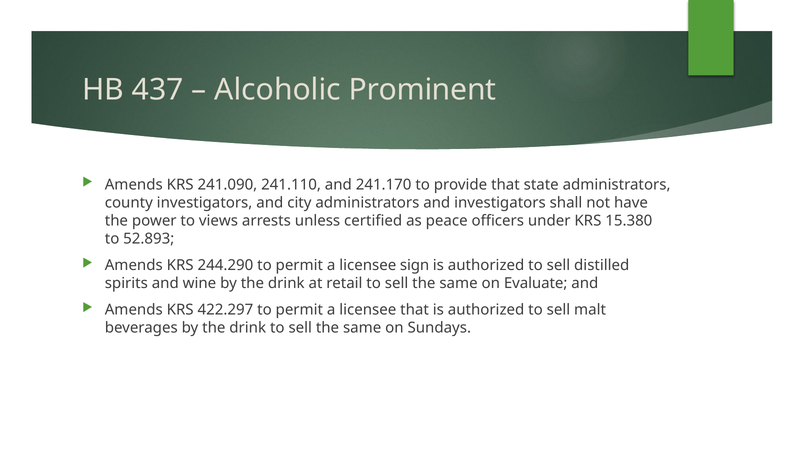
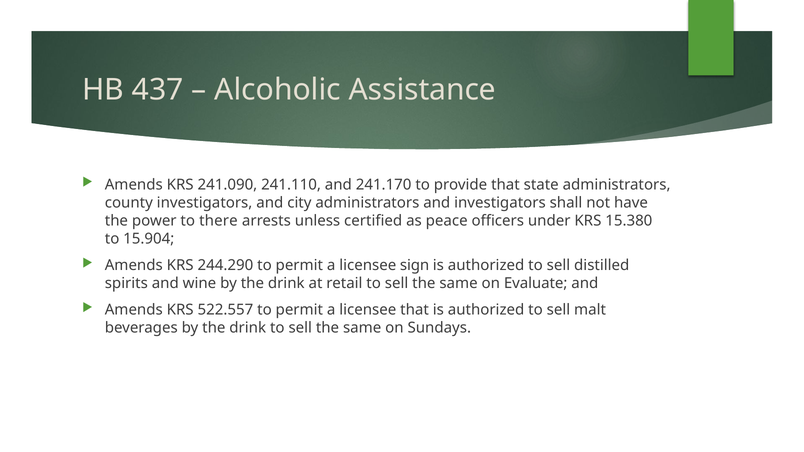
Prominent: Prominent -> Assistance
views: views -> there
52.893: 52.893 -> 15.904
422.297: 422.297 -> 522.557
